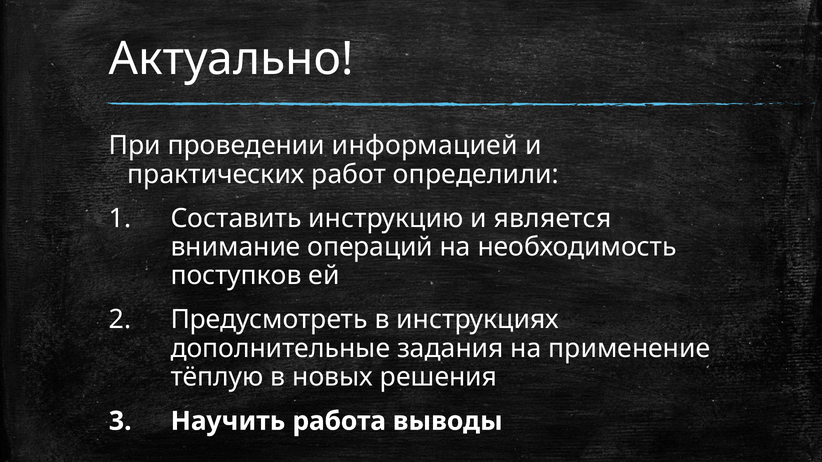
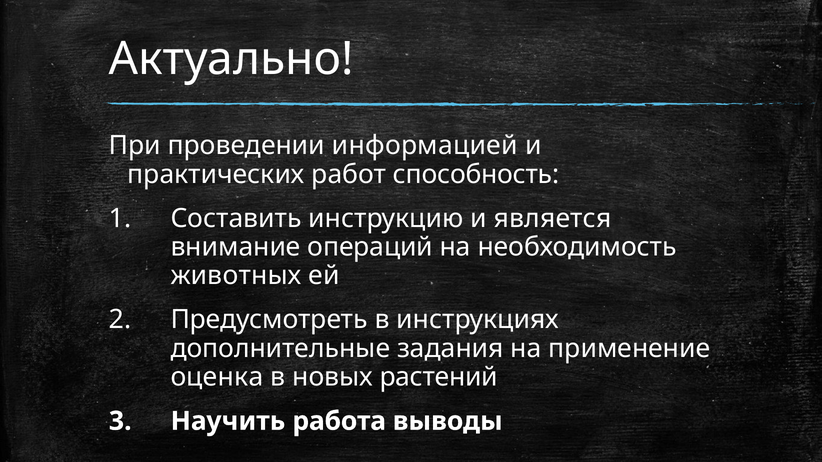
определили: определили -> способность
поступков: поступков -> животных
тёплую: тёплую -> оценка
решения: решения -> растений
